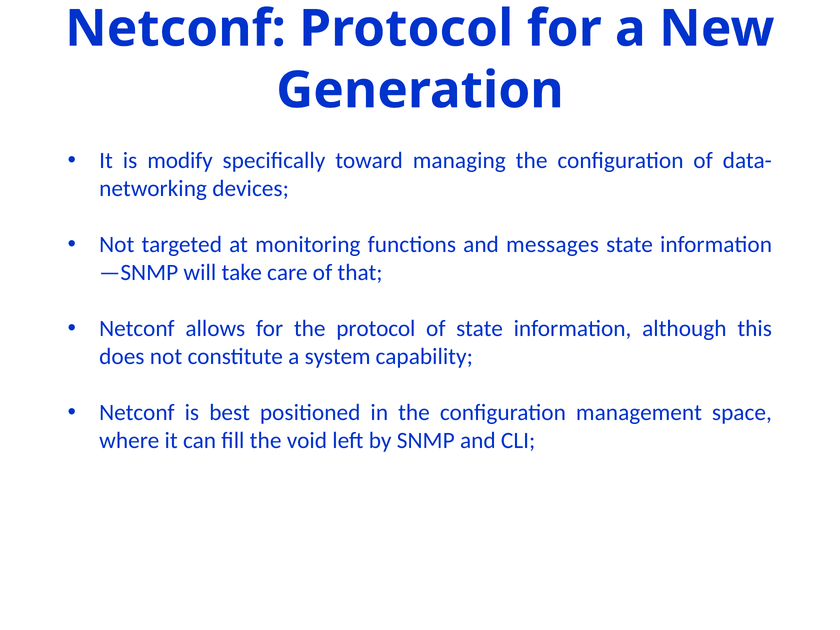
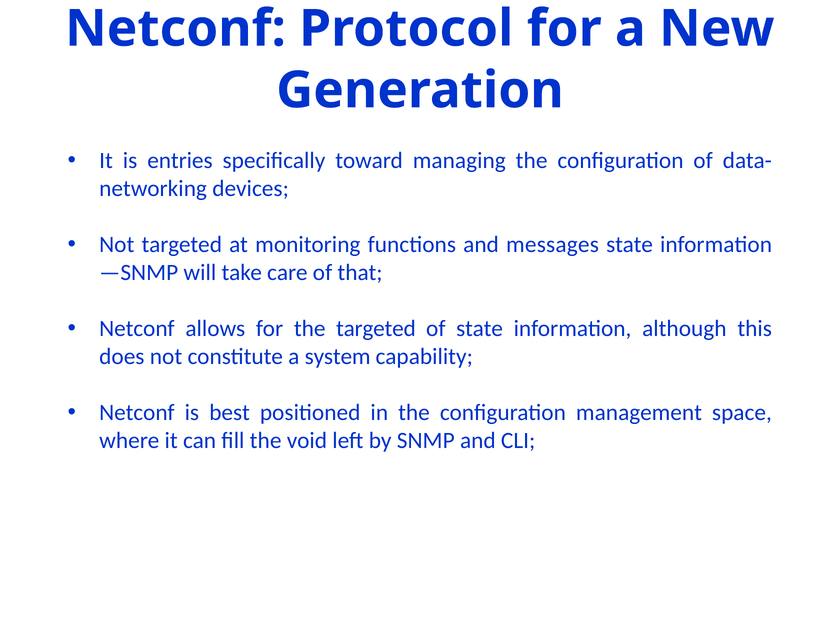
modify: modify -> entries
the protocol: protocol -> targeted
